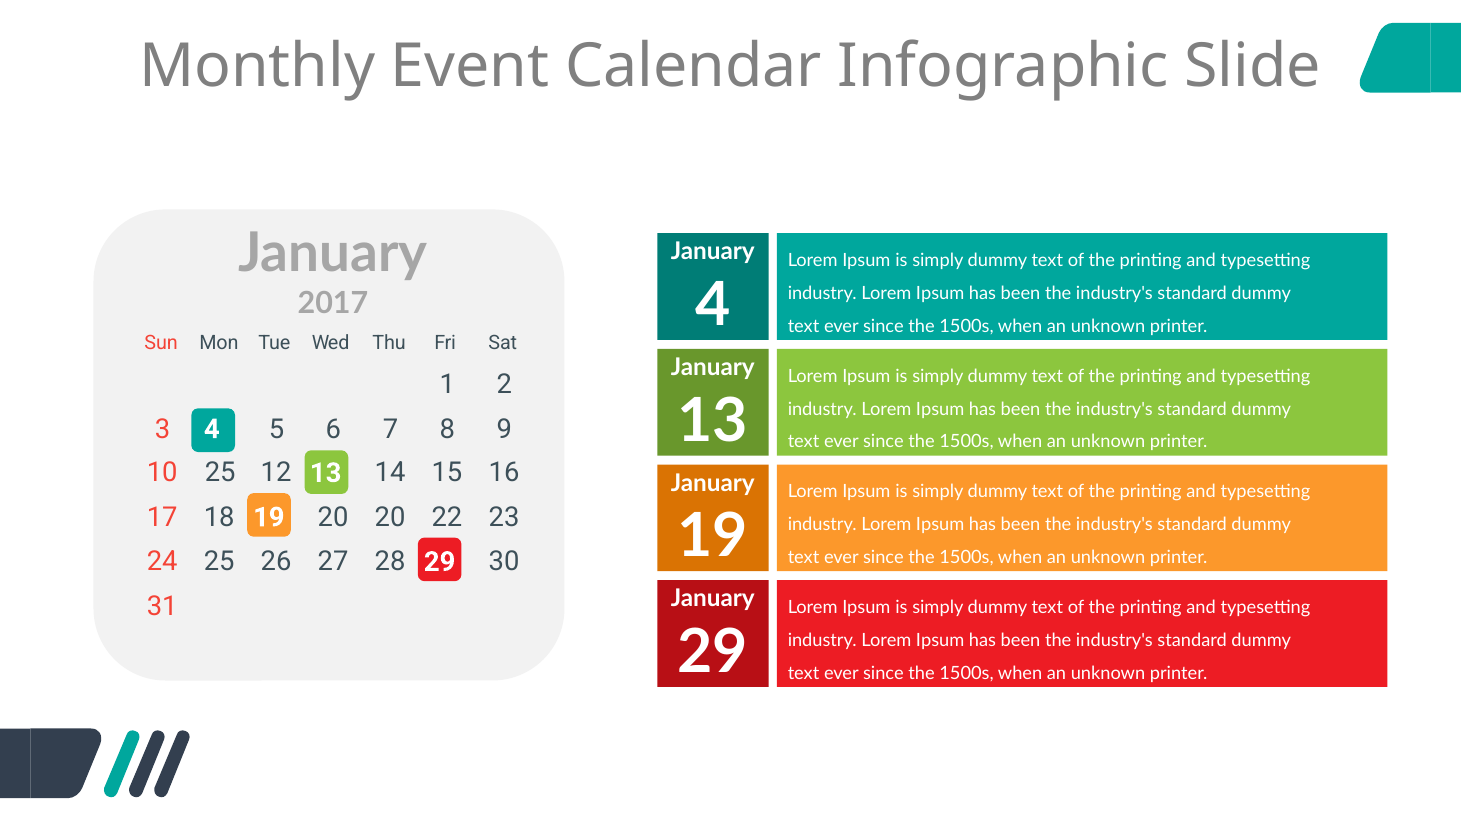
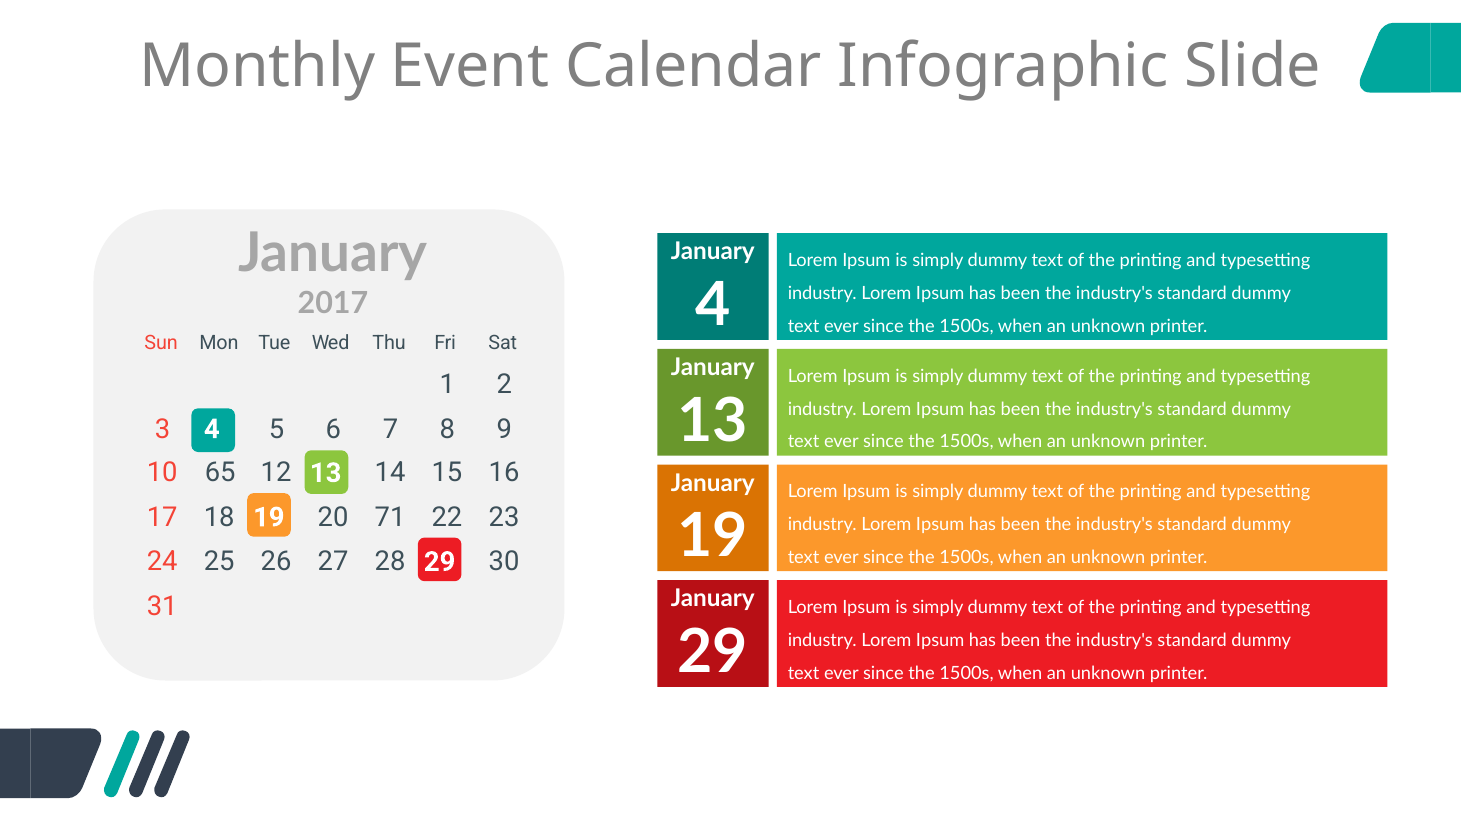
10 25: 25 -> 65
20 20: 20 -> 71
